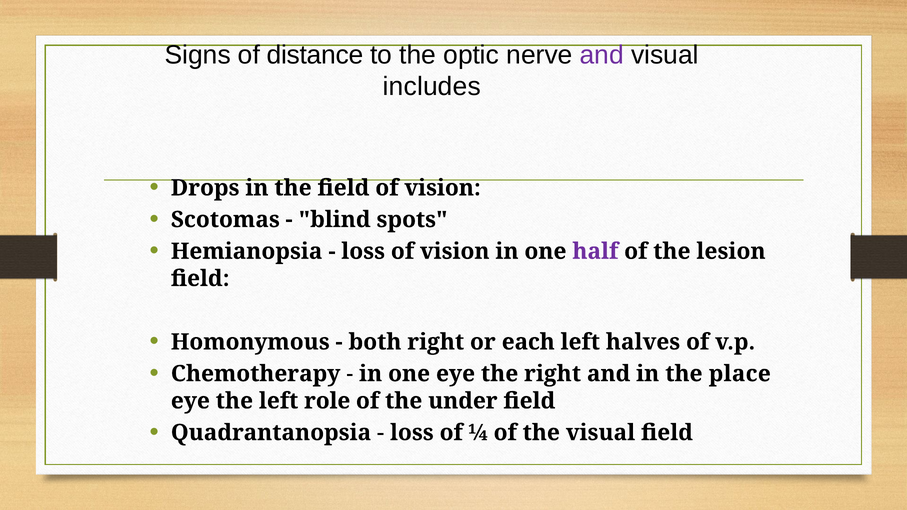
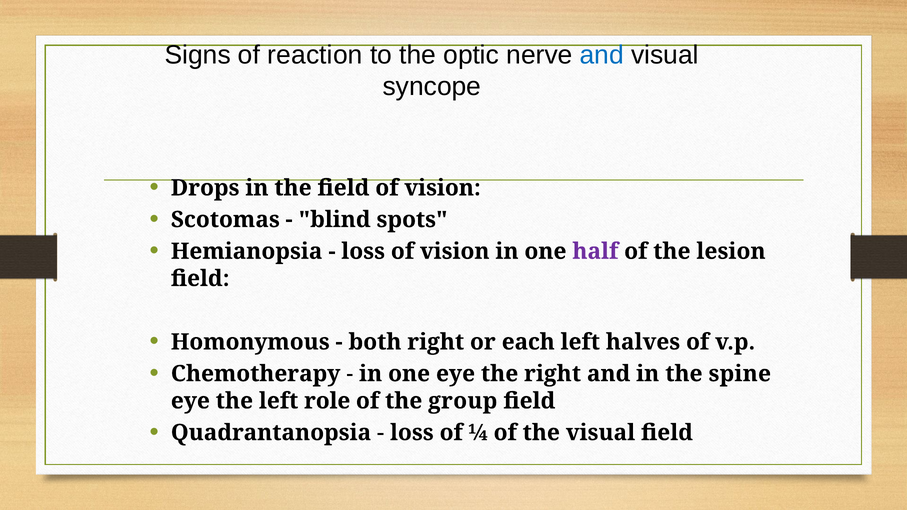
distance: distance -> reaction
and at (602, 55) colour: purple -> blue
includes: includes -> syncope
place: place -> spine
under: under -> group
